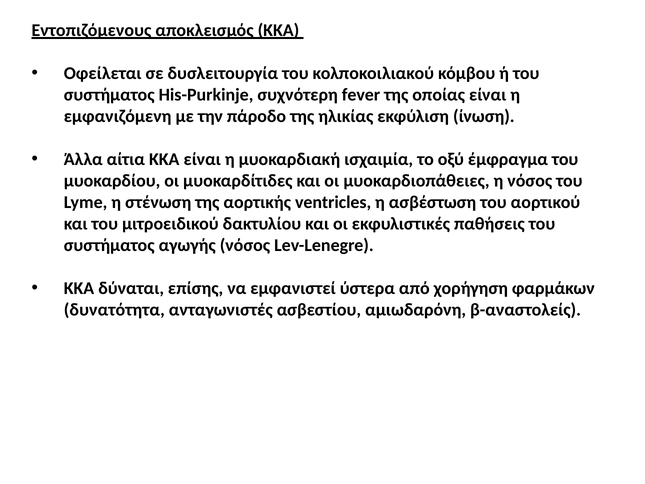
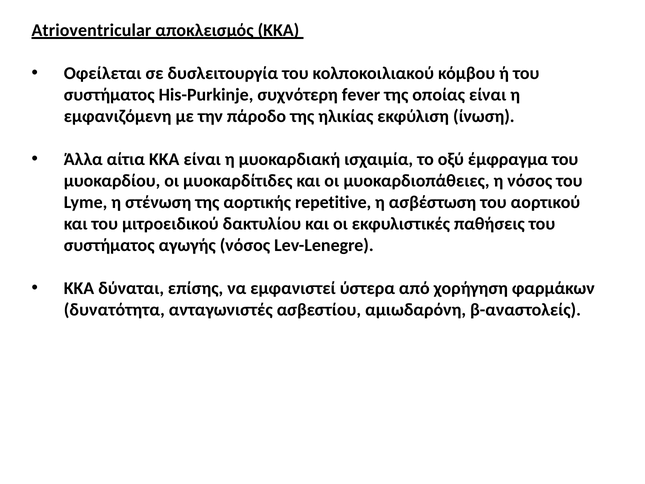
Εντοπιζόμενους: Εντοπιζόμενους -> Atrioventricular
ventricles: ventricles -> repetitive
